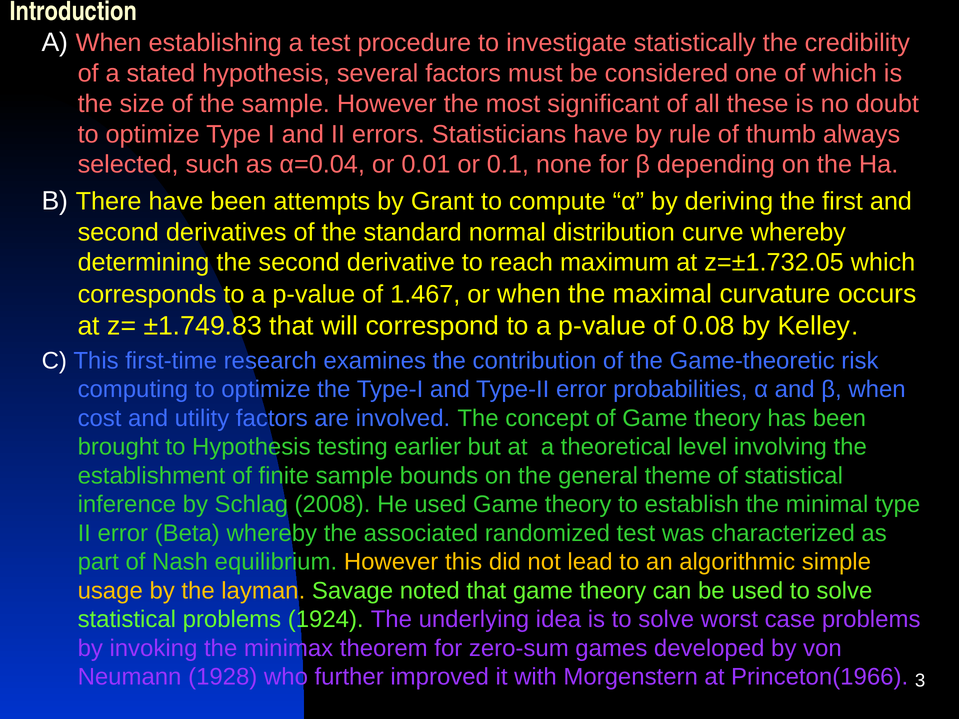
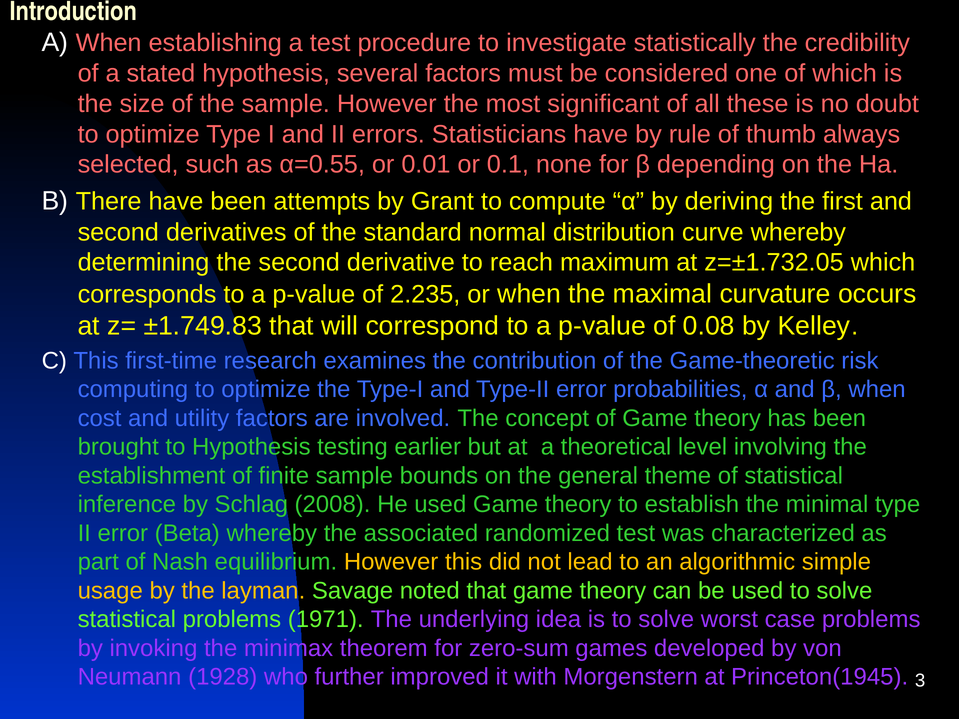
α=0.04: α=0.04 -> α=0.55
1.467: 1.467 -> 2.235
1924: 1924 -> 1971
Princeton(1966: Princeton(1966 -> Princeton(1945
